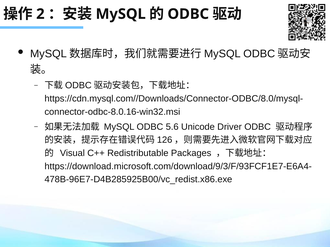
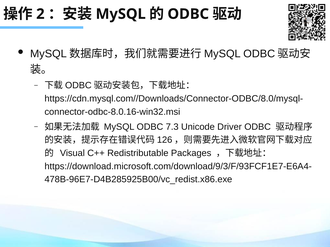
5.6: 5.6 -> 7.3
